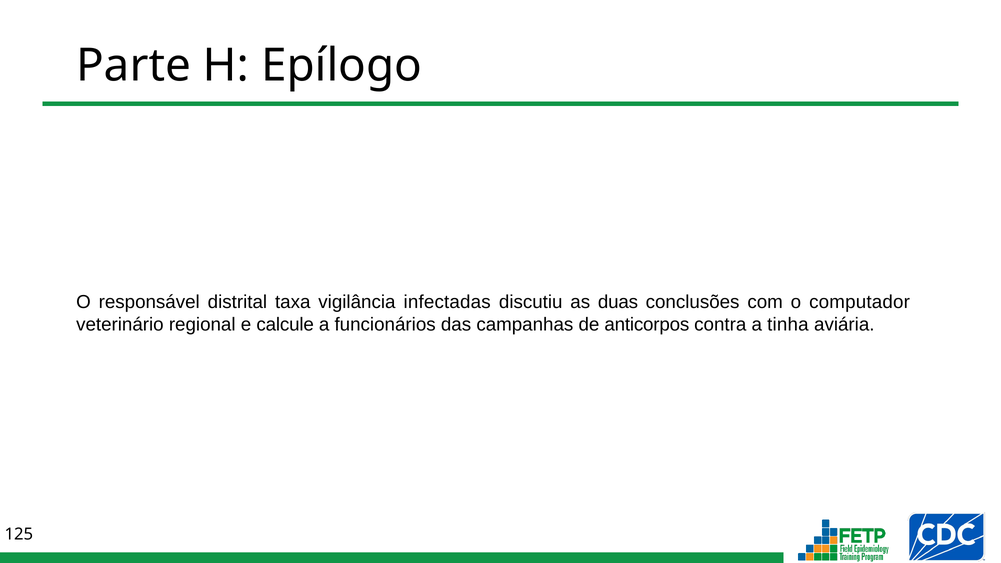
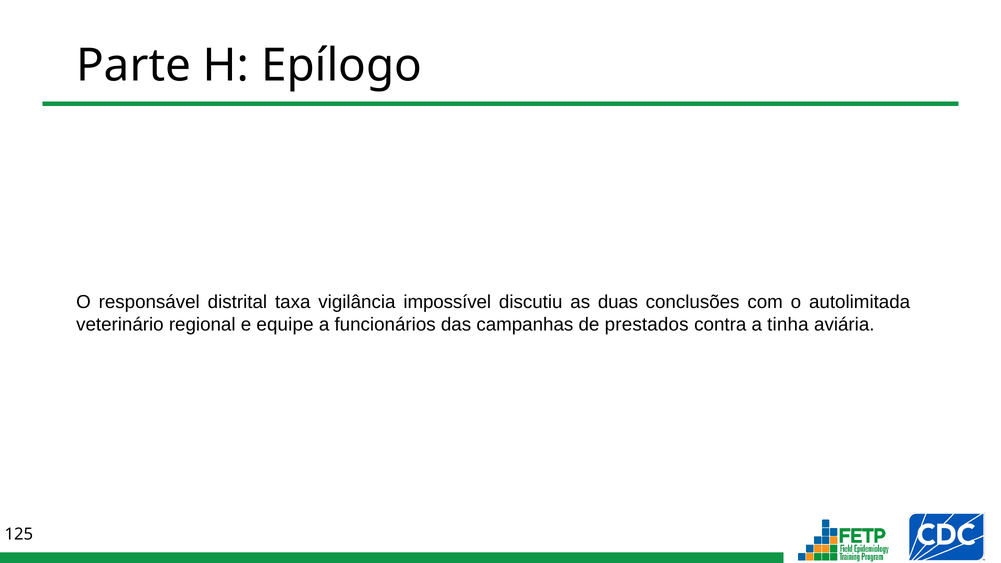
infectadas: infectadas -> impossível
computador: computador -> autolimitada
calcule: calcule -> equipe
anticorpos: anticorpos -> prestados
